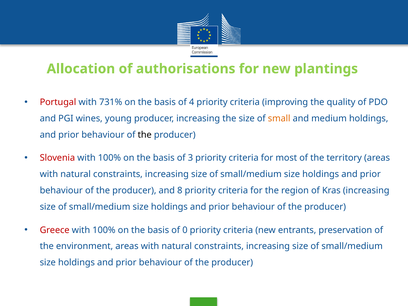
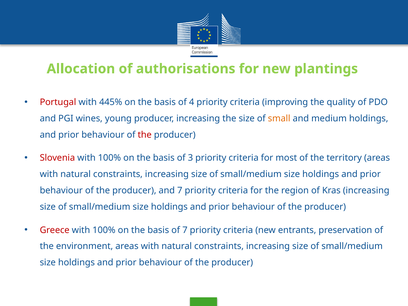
731%: 731% -> 445%
the at (145, 135) colour: black -> red
and 8: 8 -> 7
of 0: 0 -> 7
